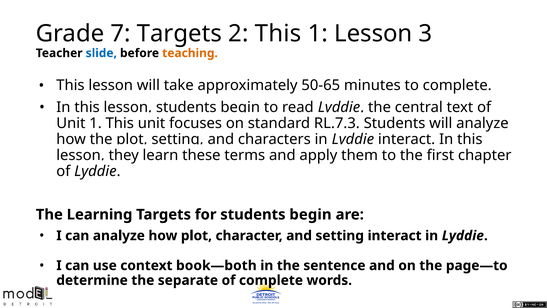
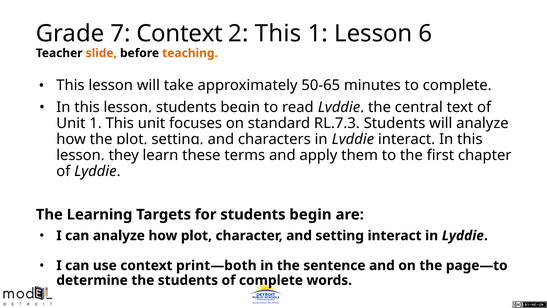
7 Targets: Targets -> Context
3: 3 -> 6
slide colour: blue -> orange
book—both: book—both -> print—both
the separate: separate -> students
